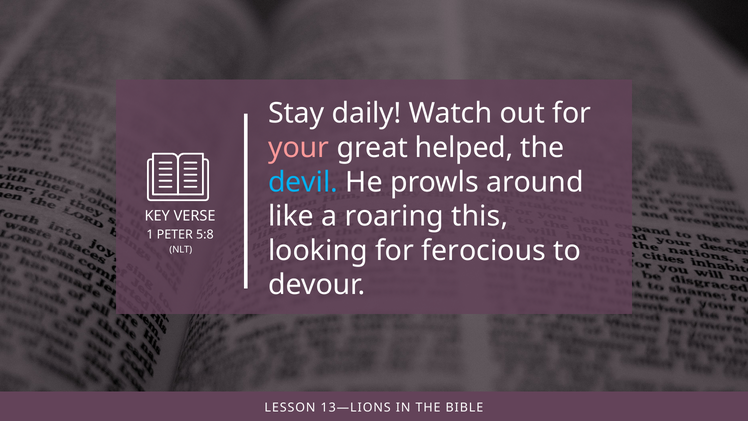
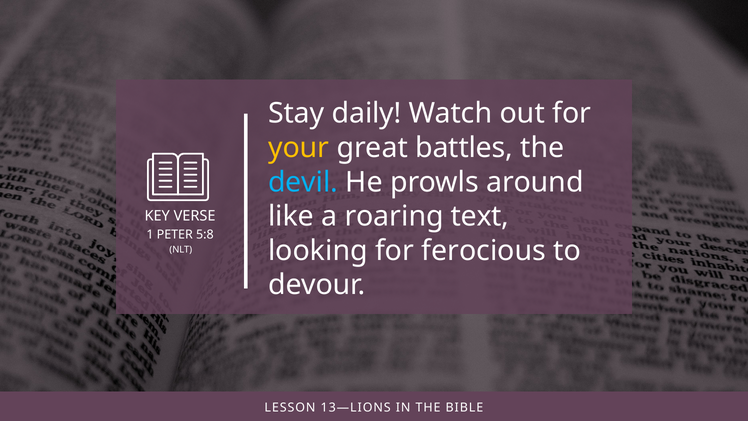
your colour: pink -> yellow
helped: helped -> battles
this: this -> text
